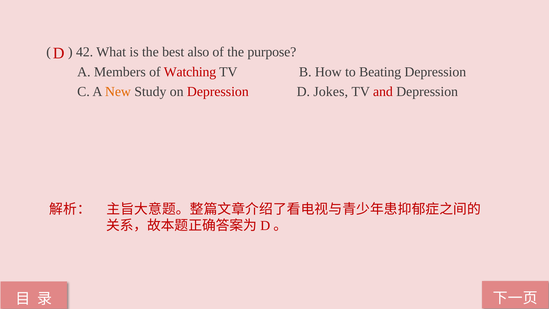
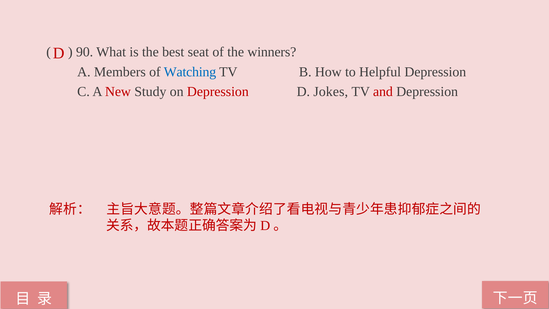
42: 42 -> 90
also: also -> seat
purpose: purpose -> winners
Watching colour: red -> blue
Beating: Beating -> Helpful
New colour: orange -> red
